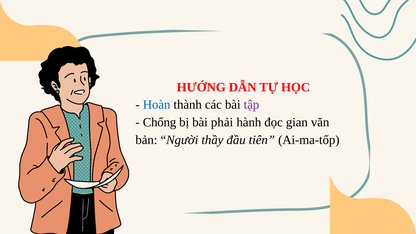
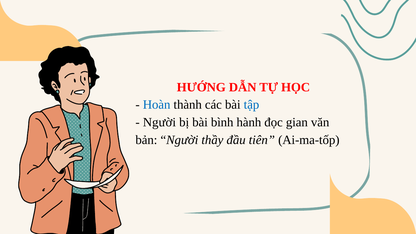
tập colour: purple -> blue
Chống: Chống -> Người
phải: phải -> bình
